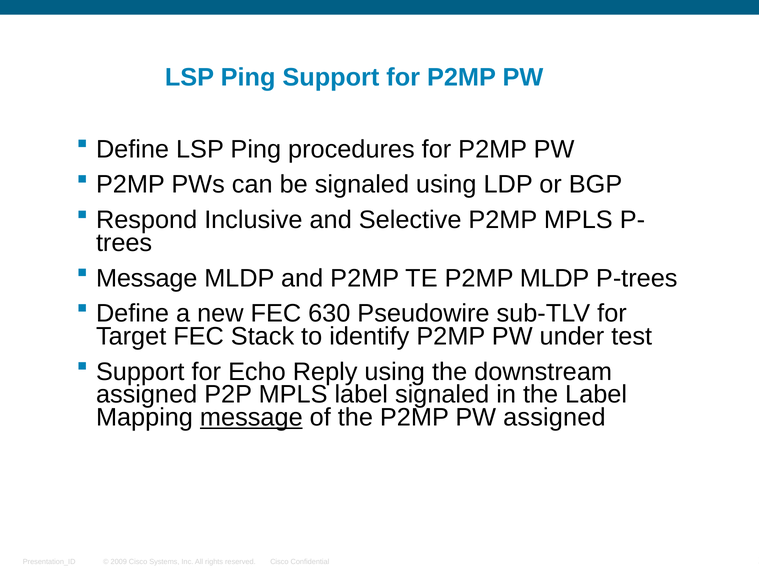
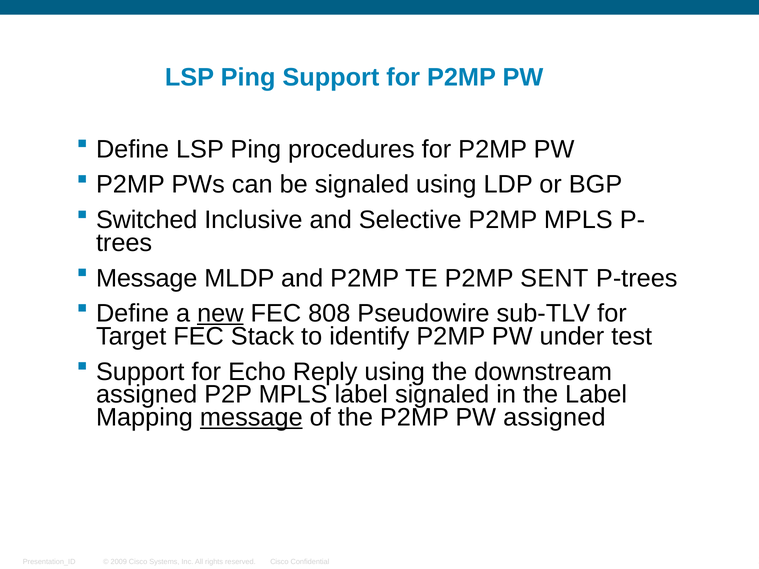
Respond: Respond -> Switched
P2MP MLDP: MLDP -> SENT
new underline: none -> present
630: 630 -> 808
